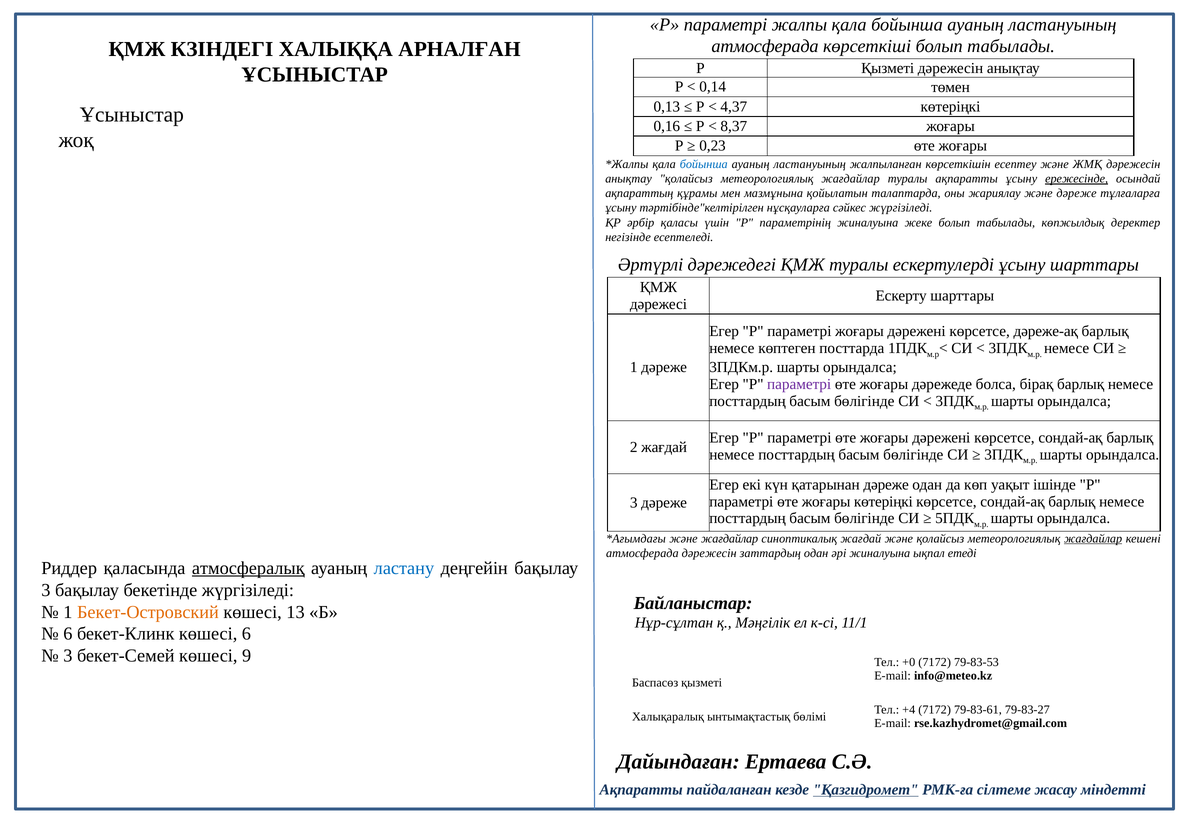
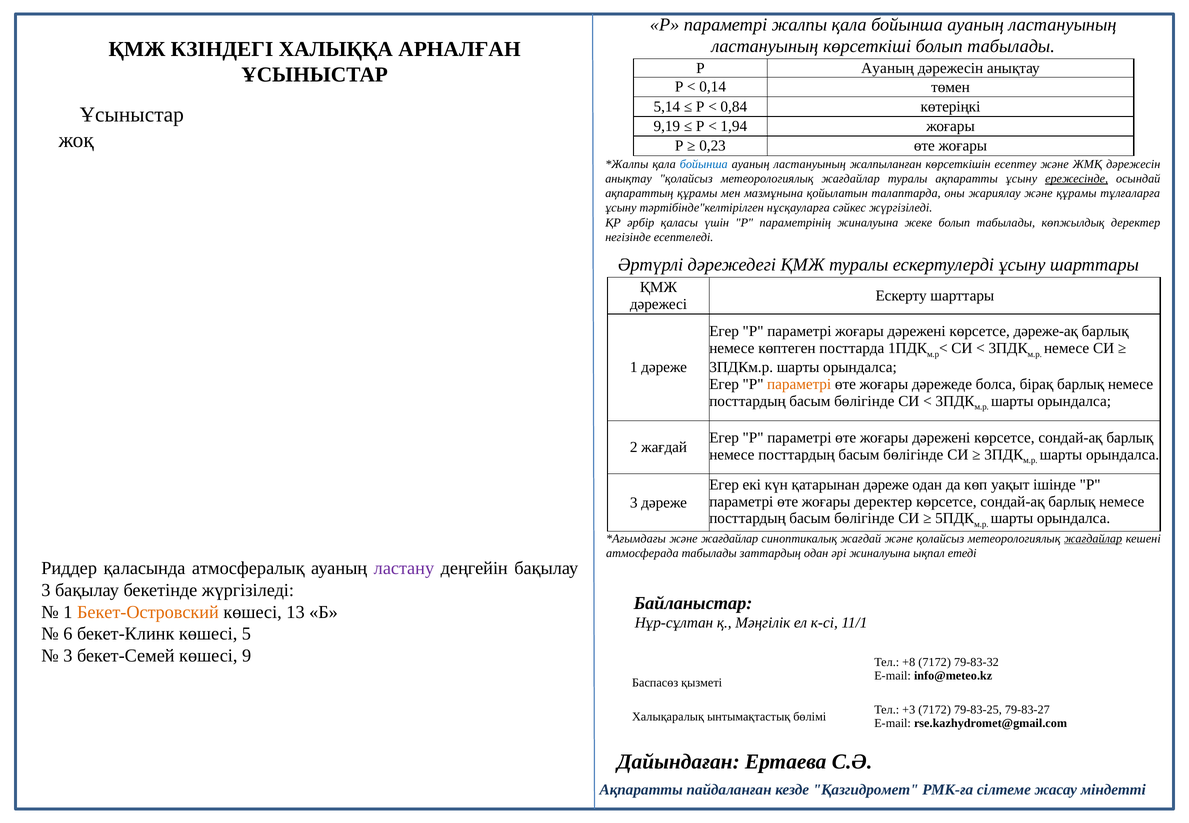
атмосферада at (765, 46): атмосферада -> ластануының
Р Қызметі: Қызметі -> Ауаның
0,13: 0,13 -> 5,14
4,37: 4,37 -> 0,84
0,16: 0,16 -> 9,19
8,37: 8,37 -> 1,94
және дәреже: дәреже -> құрамы
параметрі at (799, 384) colour: purple -> orange
жоғары көтеріңкі: көтеріңкі -> деректер
атмосферада дәрежесін: дәрежесін -> табылады
атмосфералық underline: present -> none
ластану colour: blue -> purple
көшесі 6: 6 -> 5
+0: +0 -> +8
79-83-53: 79-83-53 -> 79-83-32
+4: +4 -> +3
79-83-61: 79-83-61 -> 79-83-25
Қазгидромет underline: present -> none
